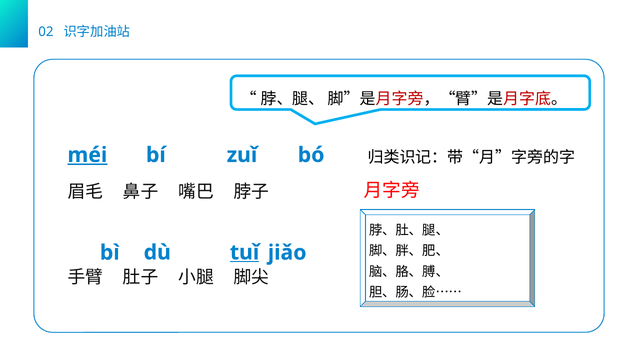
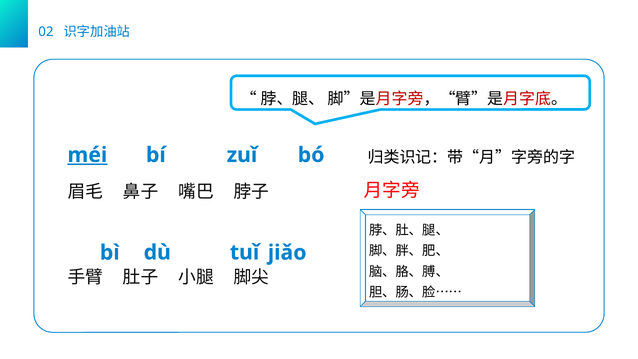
tuǐ underline: present -> none
